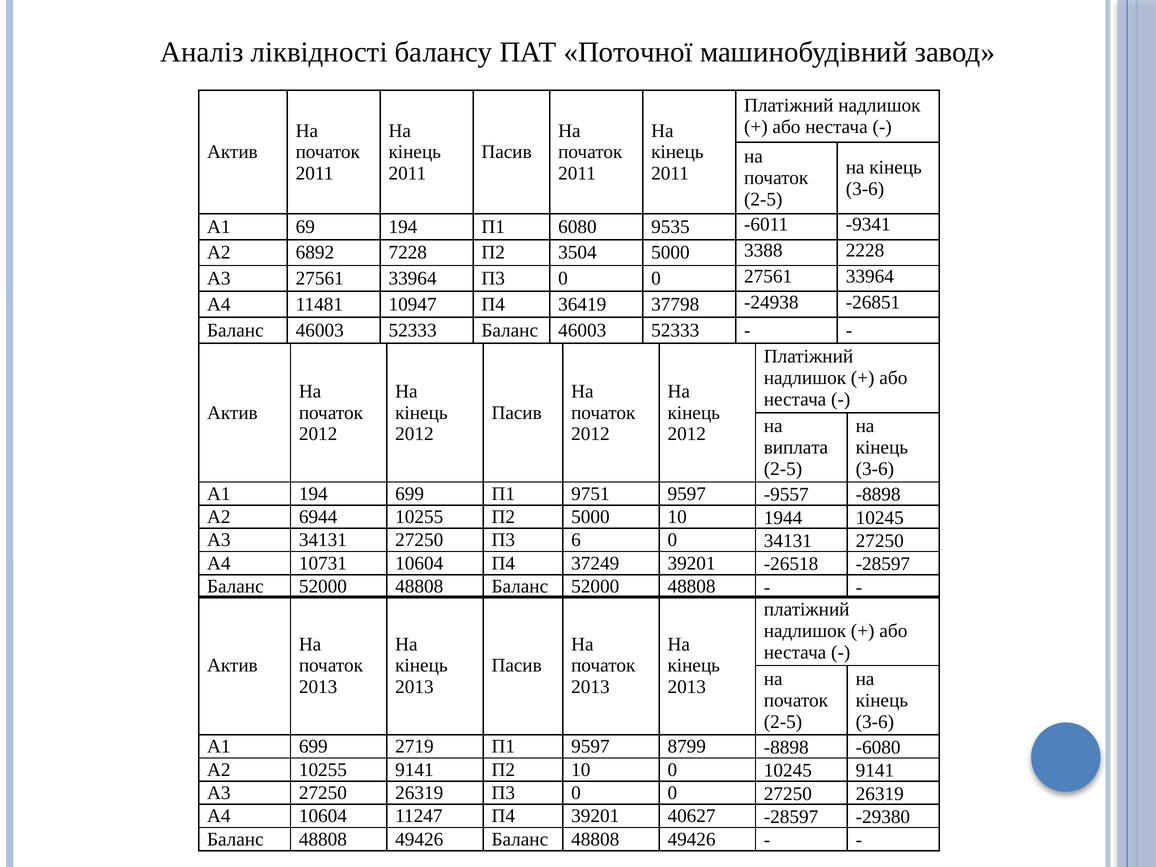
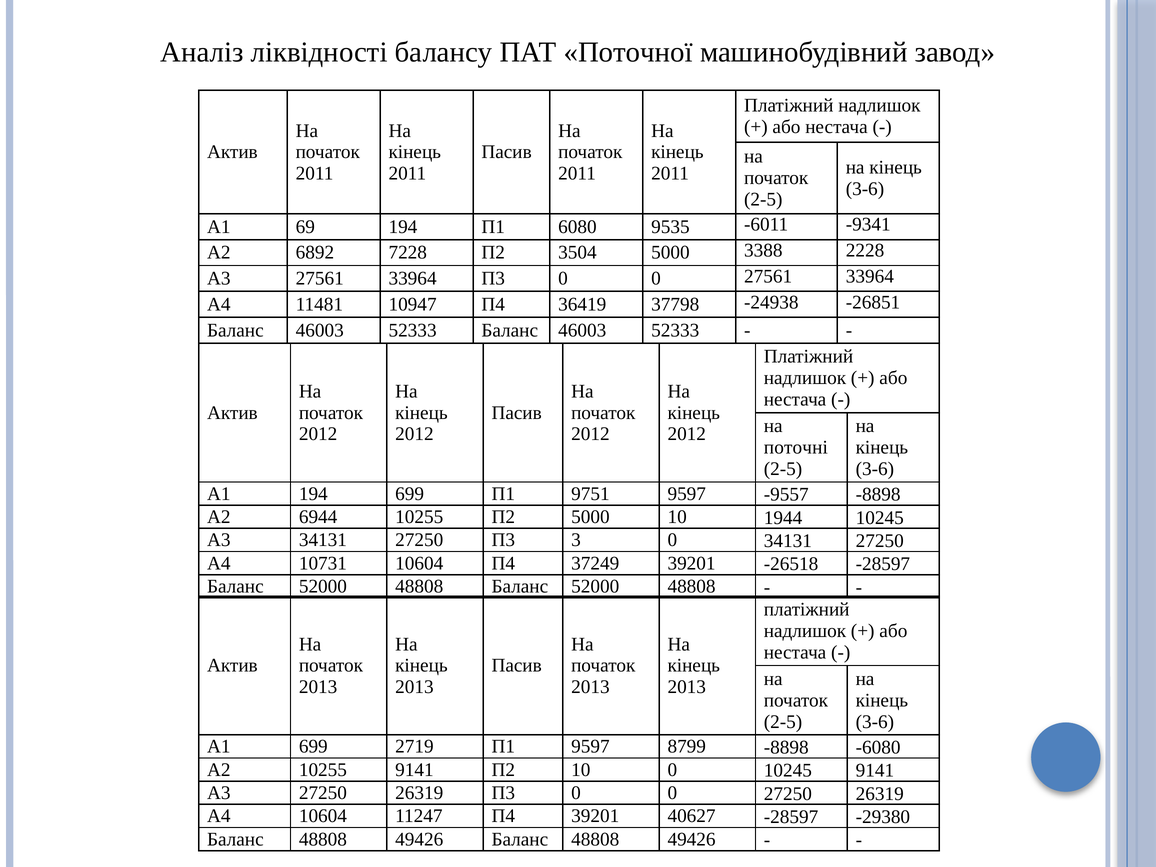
виплата: виплата -> поточні
6: 6 -> 3
